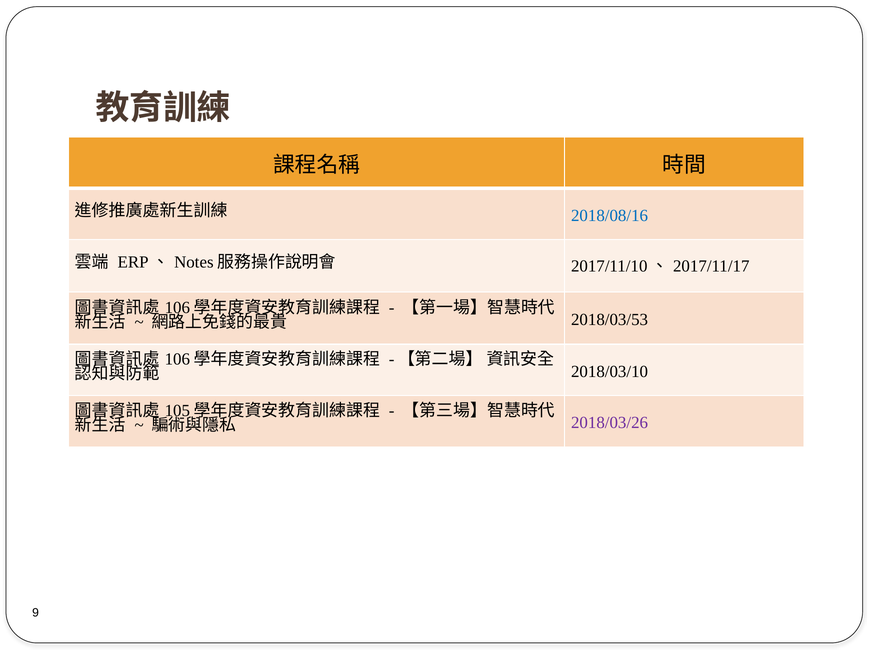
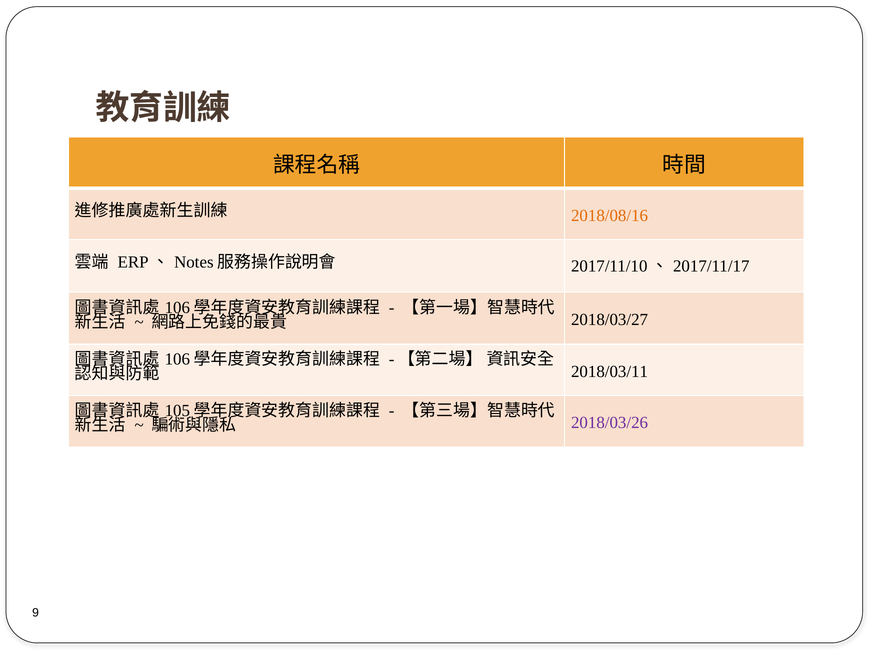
2018/08/16 colour: blue -> orange
2018/03/53: 2018/03/53 -> 2018/03/27
2018/03/10: 2018/03/10 -> 2018/03/11
